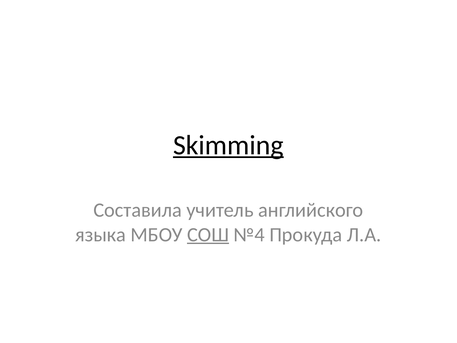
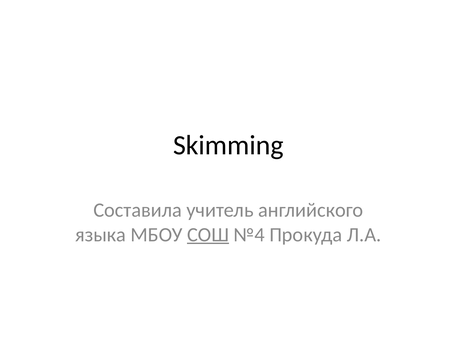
Skimming underline: present -> none
